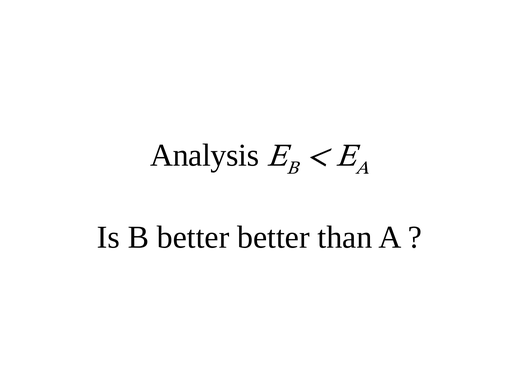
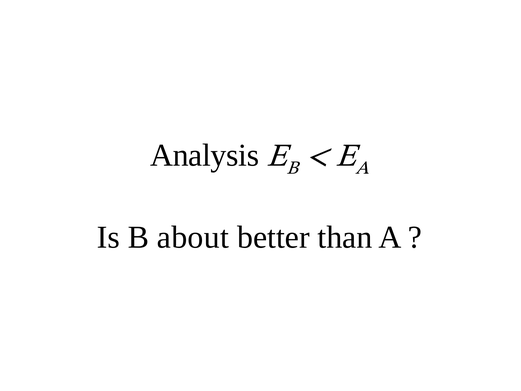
B better: better -> about
